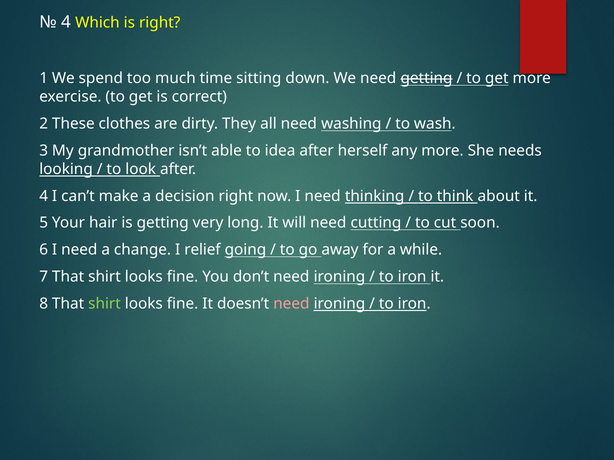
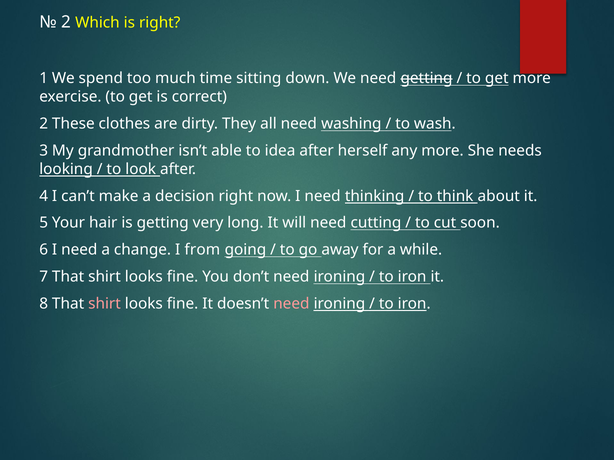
4 at (66, 22): 4 -> 2
relief: relief -> from
shirt at (105, 304) colour: light green -> pink
